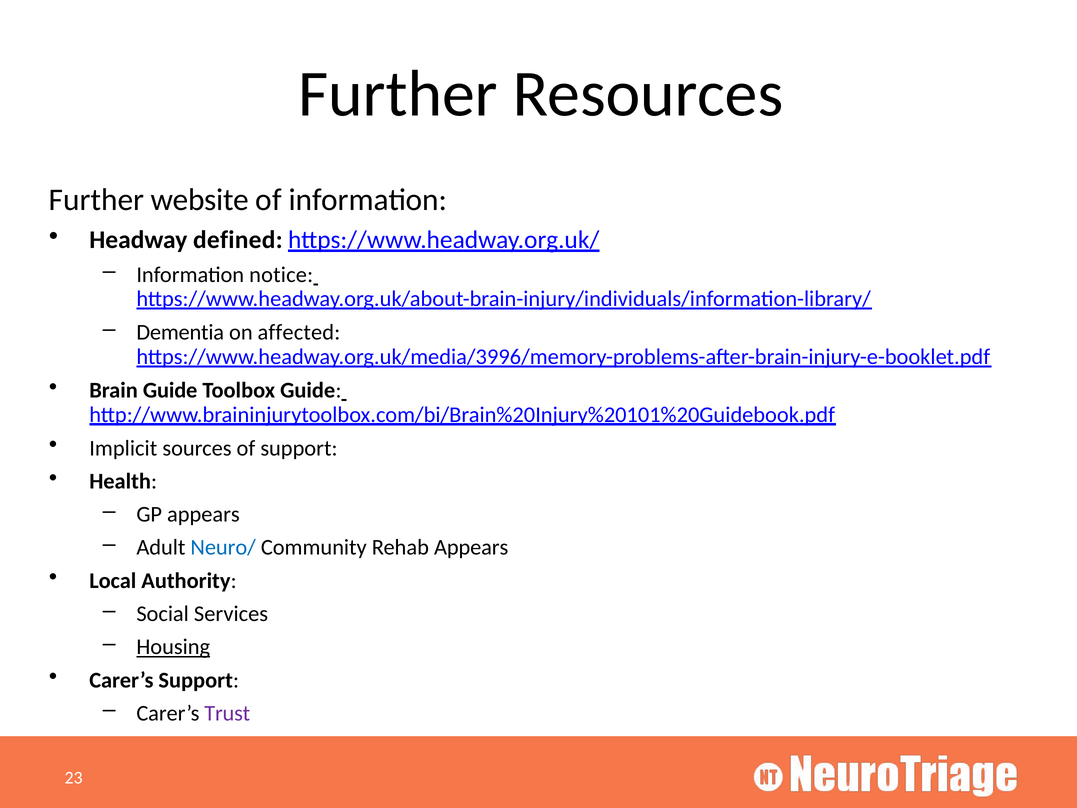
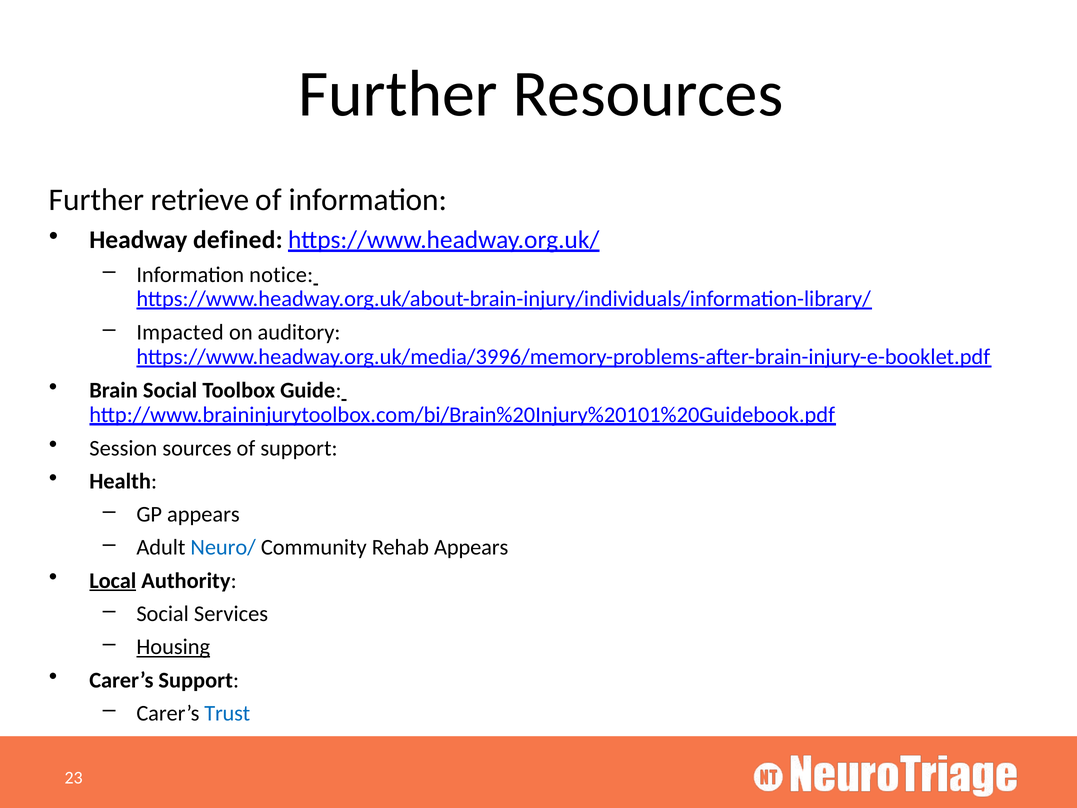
website: website -> retrieve
Dementia: Dementia -> Impacted
affected: affected -> auditory
Brain Guide: Guide -> Social
Implicit: Implicit -> Session
Local underline: none -> present
Trust colour: purple -> blue
